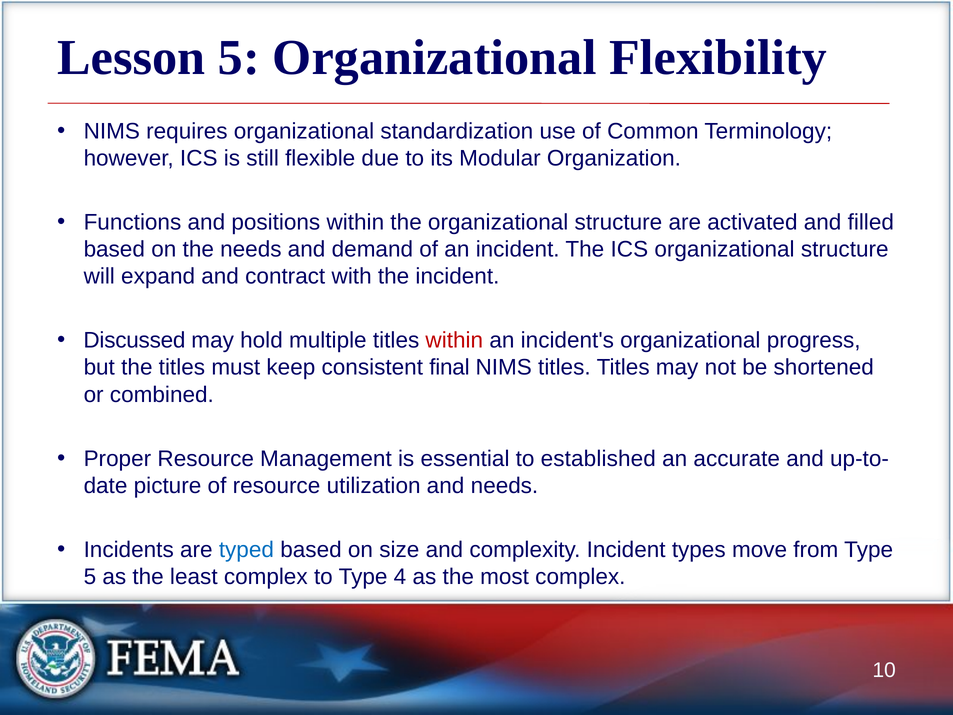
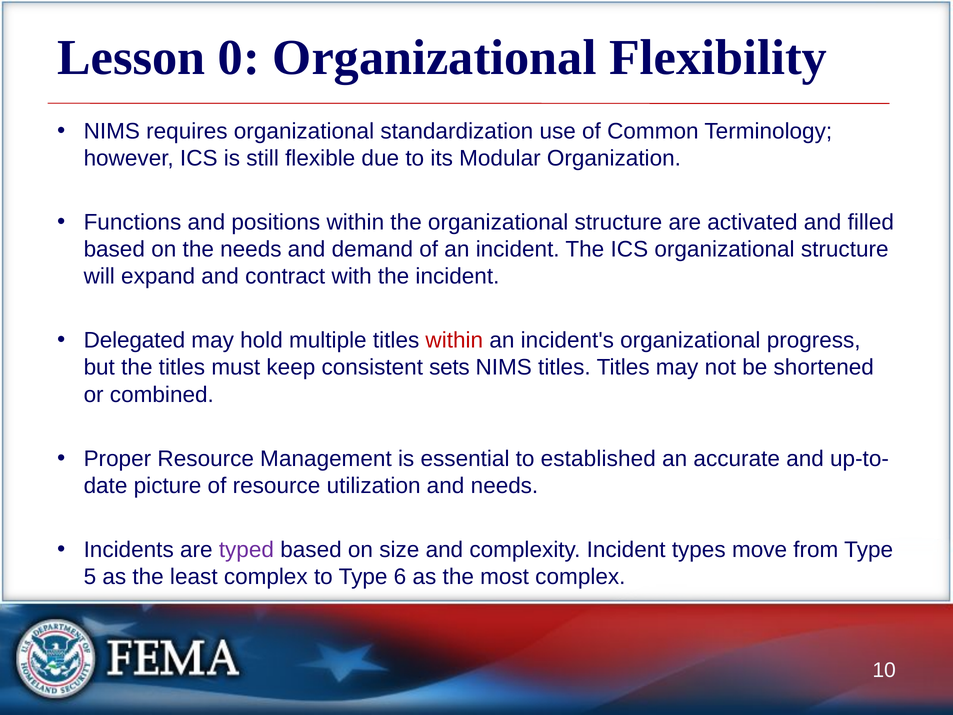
Lesson 5: 5 -> 0
Discussed: Discussed -> Delegated
final: final -> sets
typed colour: blue -> purple
4: 4 -> 6
